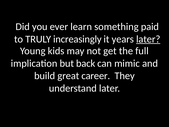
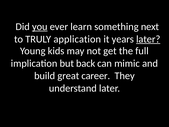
you underline: none -> present
paid: paid -> next
increasingly: increasingly -> application
